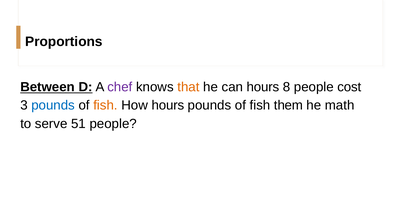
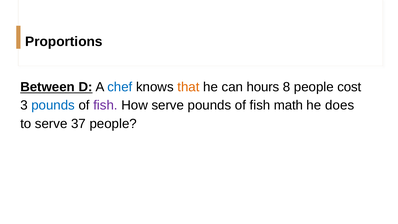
chef colour: purple -> blue
fish at (105, 105) colour: orange -> purple
How hours: hours -> serve
them: them -> math
math: math -> does
51: 51 -> 37
